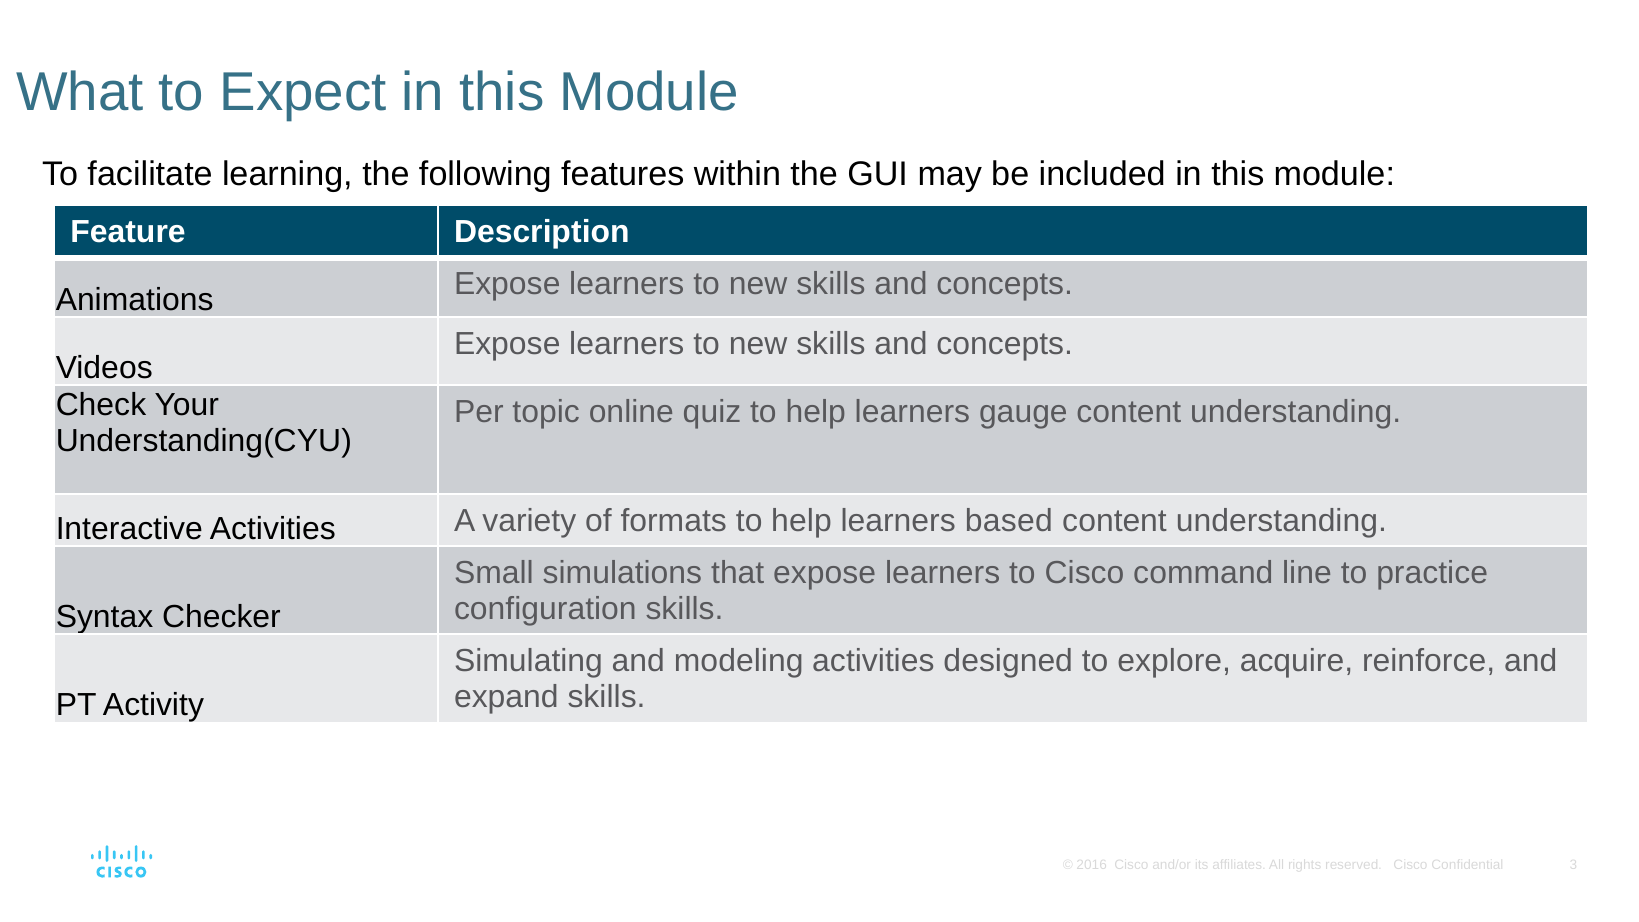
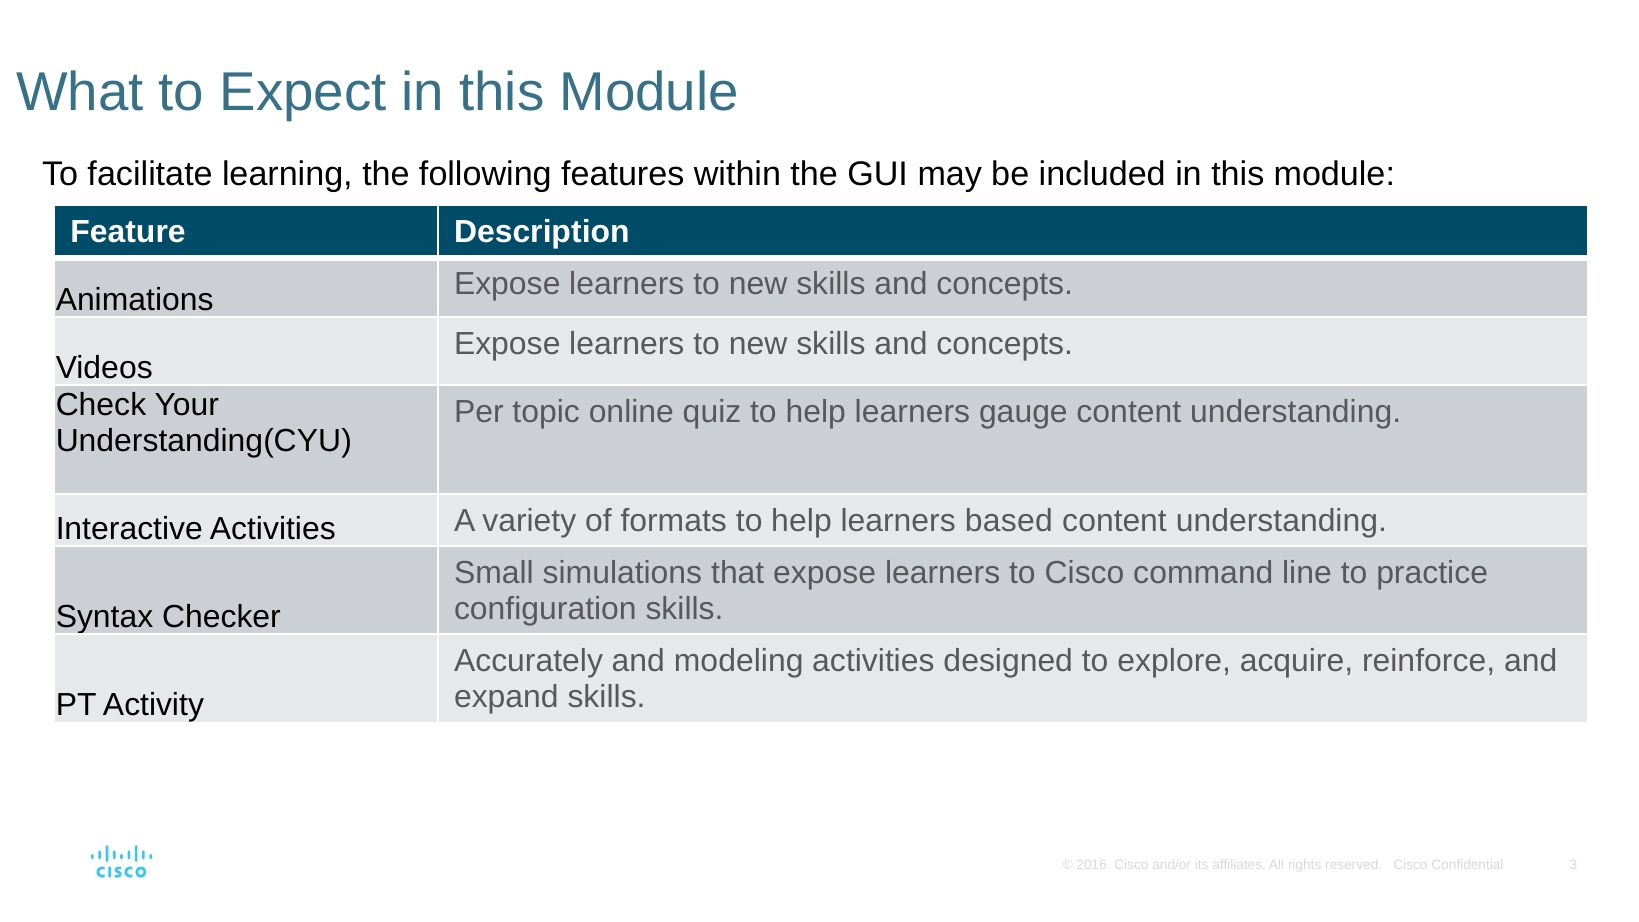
Simulating: Simulating -> Accurately
